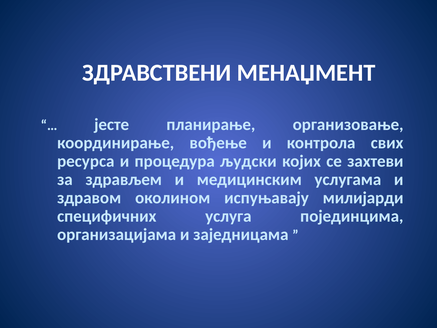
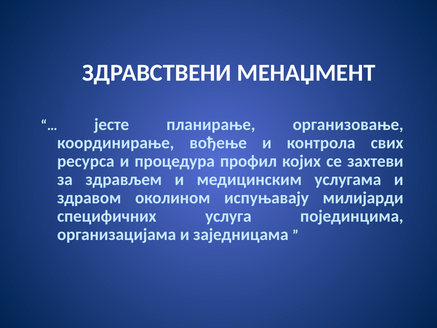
људски: људски -> профил
